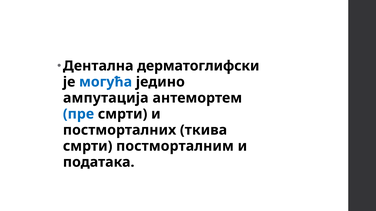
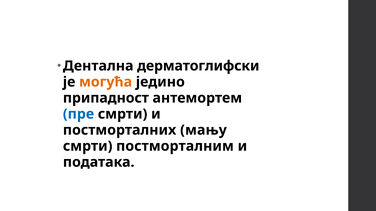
могућа colour: blue -> orange
ампутација: ампутација -> припадност
ткива: ткива -> мању
